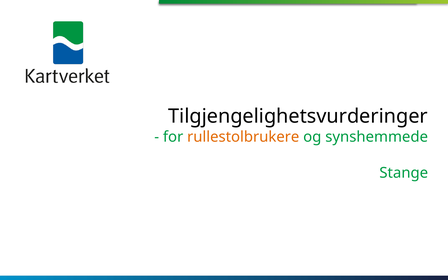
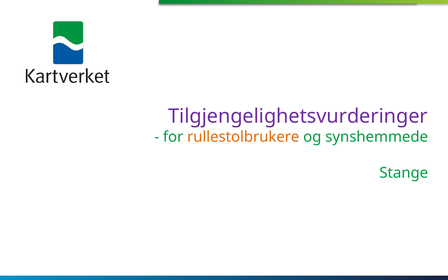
Tilgjengelighetsvurderinger colour: black -> purple
